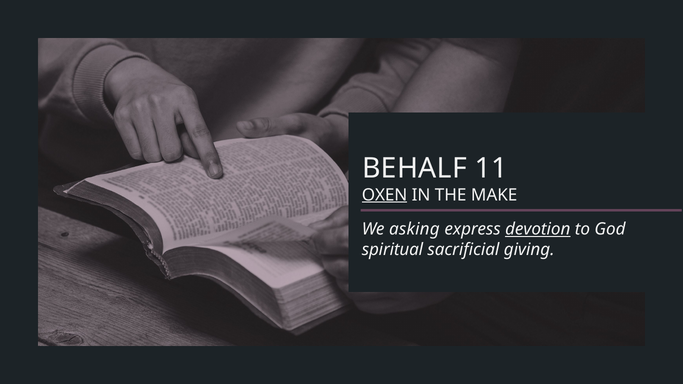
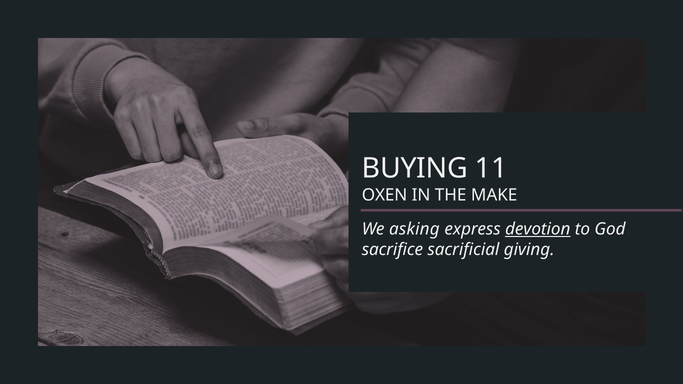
BEHALF: BEHALF -> BUYING
OXEN underline: present -> none
spiritual: spiritual -> sacrifice
